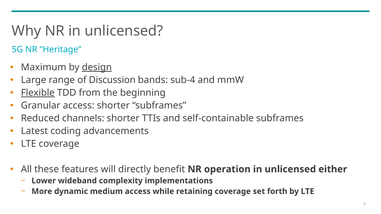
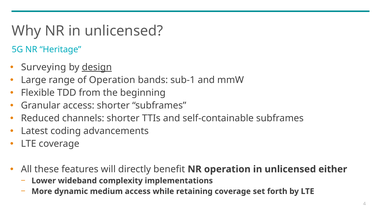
Maximum: Maximum -> Surveying
of Discussion: Discussion -> Operation
sub-4: sub-4 -> sub-1
Flexible underline: present -> none
